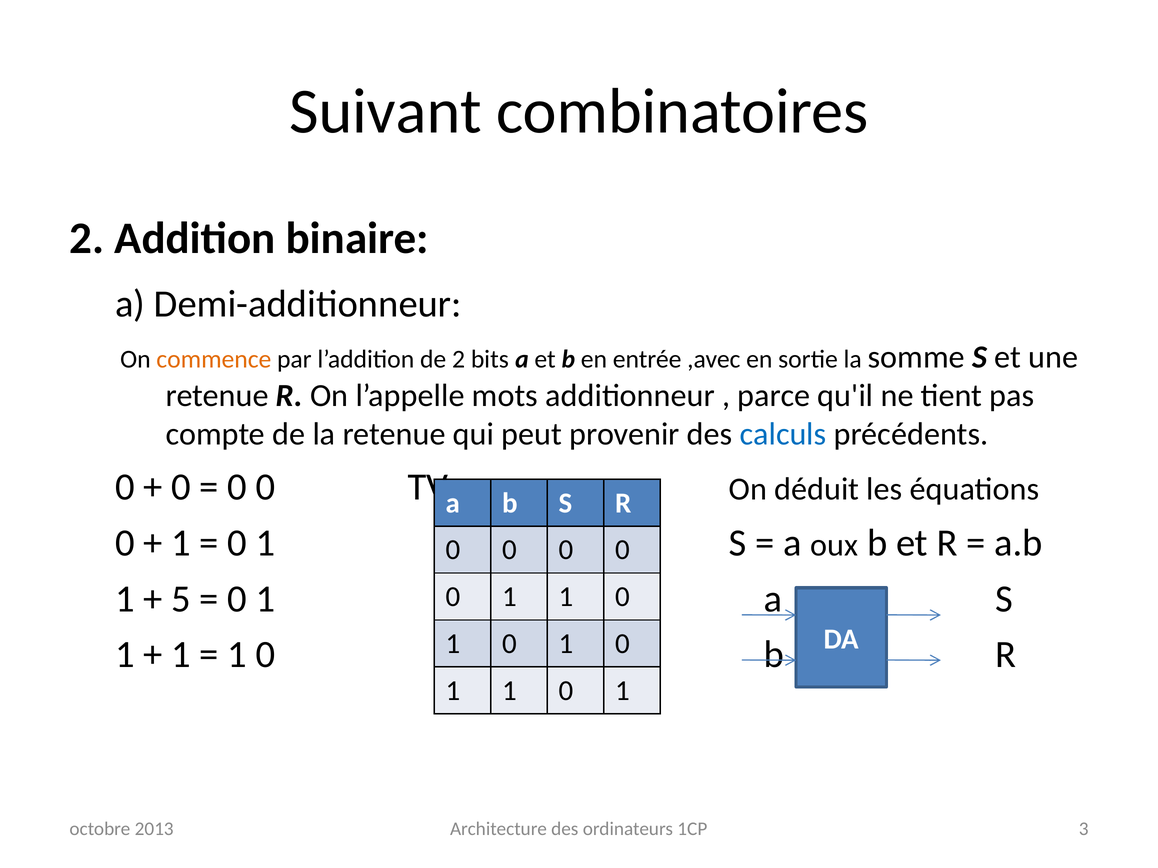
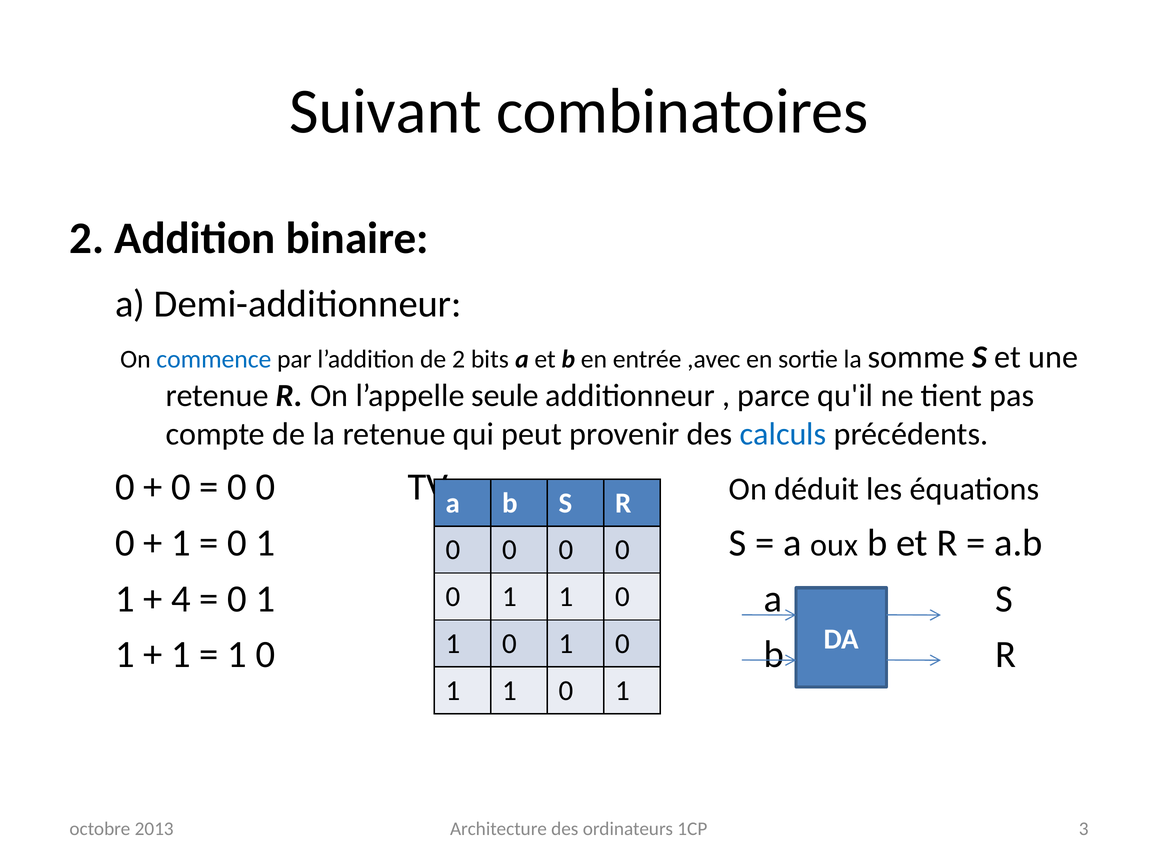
commence colour: orange -> blue
mots: mots -> seule
5: 5 -> 4
